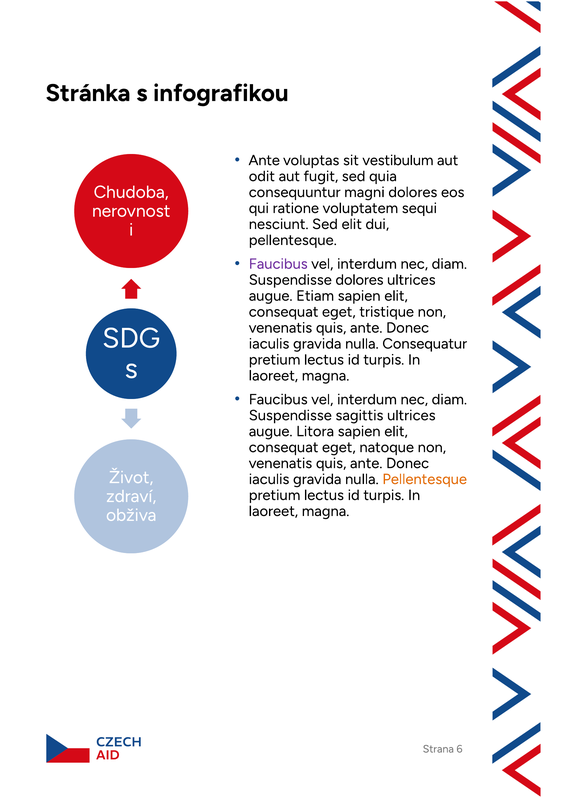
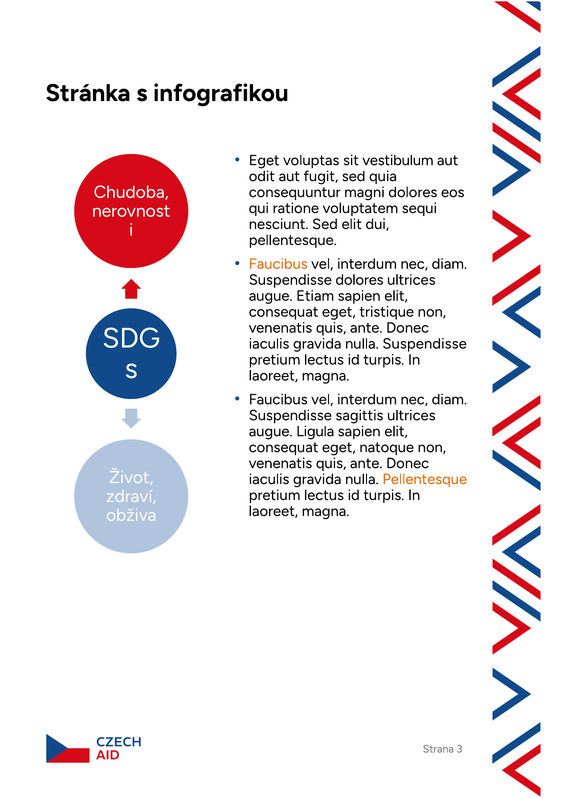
Ante at (264, 160): Ante -> Eget
Faucibus at (278, 264) colour: purple -> orange
nulla Consequatur: Consequatur -> Suspendisse
Litora: Litora -> Ligula
6: 6 -> 3
